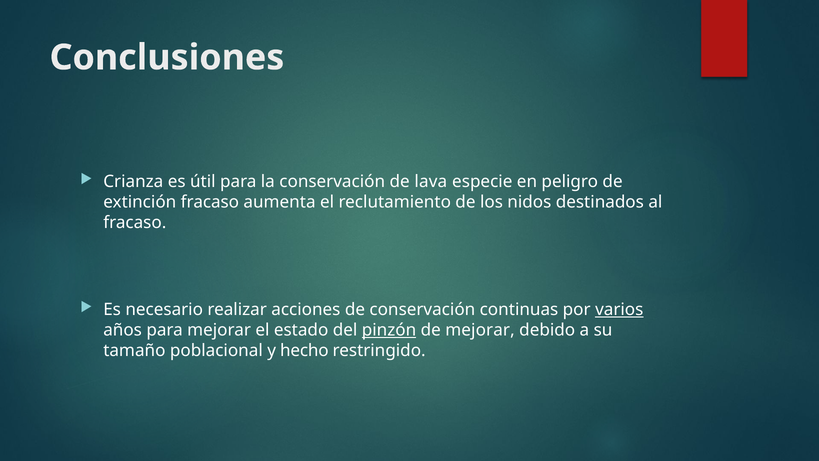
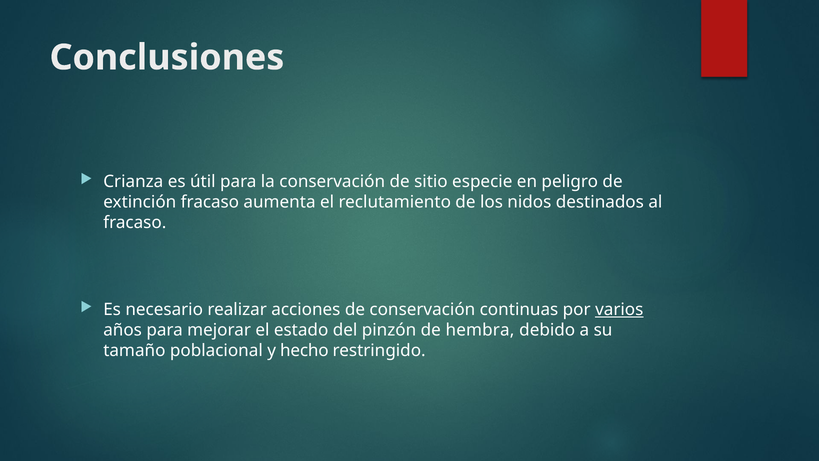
lava: lava -> sitio
pinzón underline: present -> none
de mejorar: mejorar -> hembra
